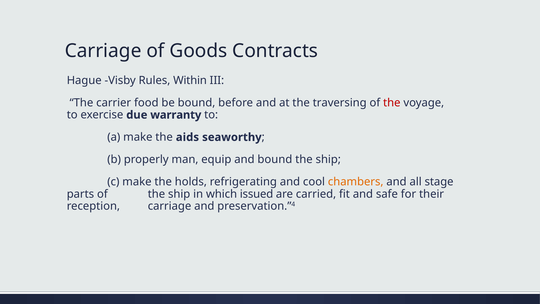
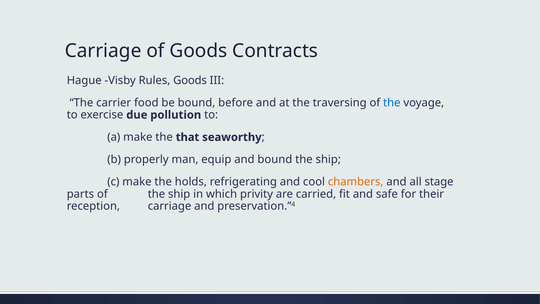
Rules Within: Within -> Goods
the at (392, 103) colour: red -> blue
warranty: warranty -> pollution
aids: aids -> that
issued: issued -> privity
